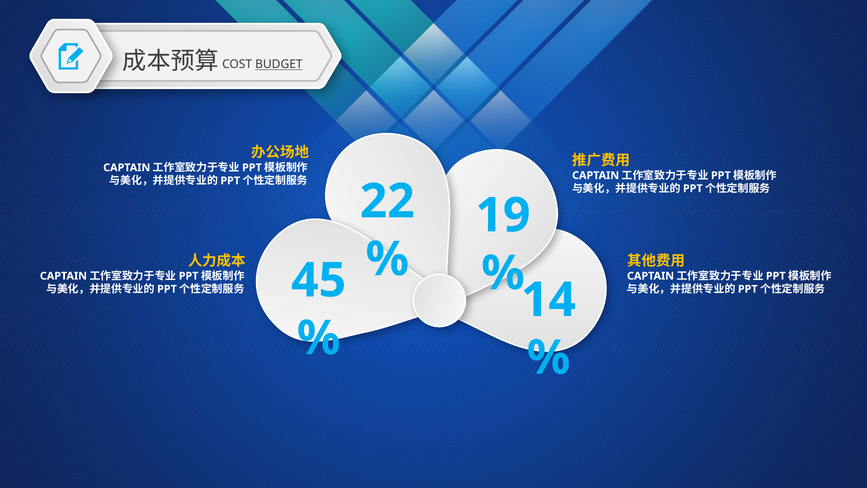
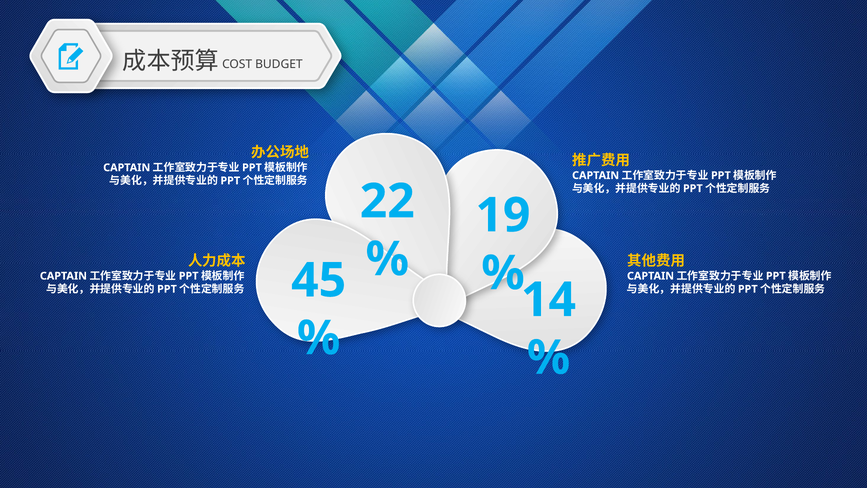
BUDGET underline: present -> none
